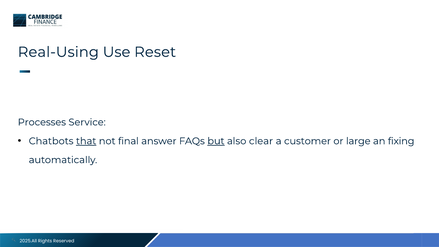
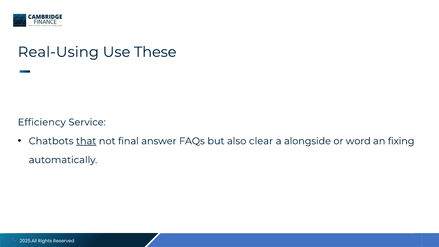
Reset: Reset -> These
Processes: Processes -> Efficiency
but underline: present -> none
customer: customer -> alongside
large: large -> word
